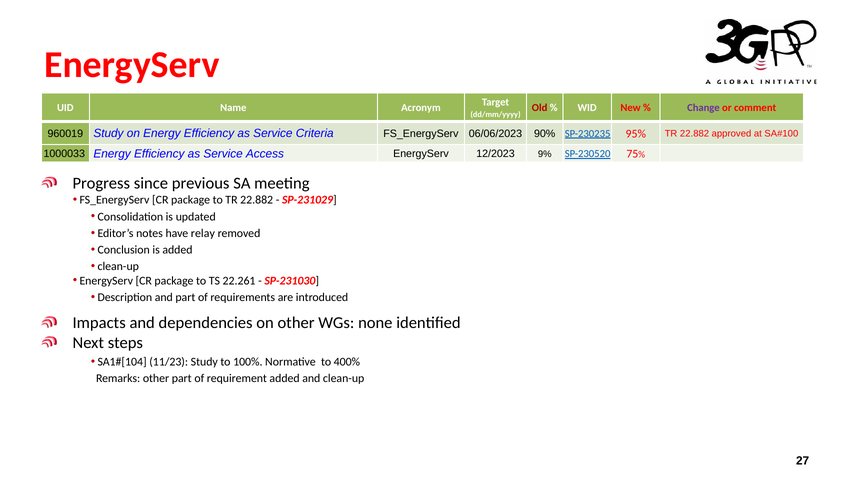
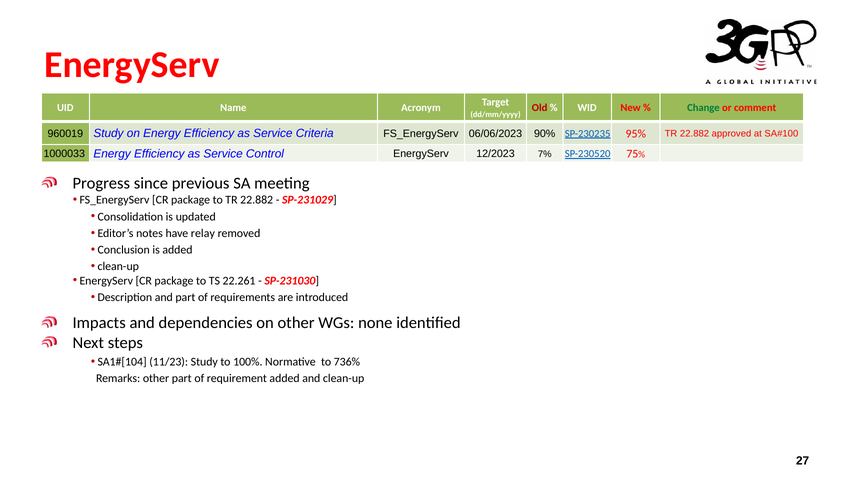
Change colour: purple -> green
Access: Access -> Control
9%: 9% -> 7%
400%: 400% -> 736%
